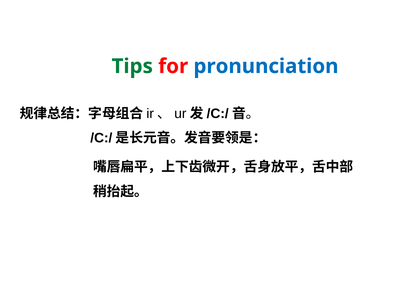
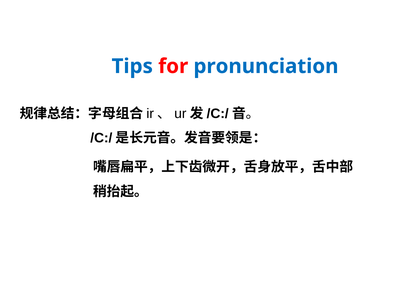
Tips colour: green -> blue
